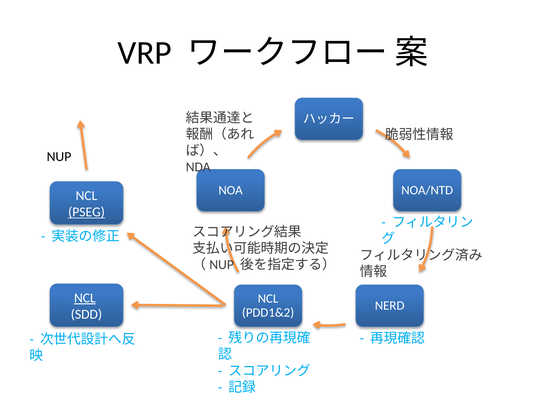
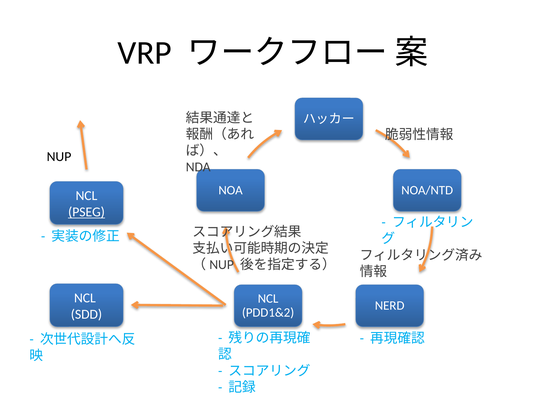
NCL at (85, 298) underline: present -> none
